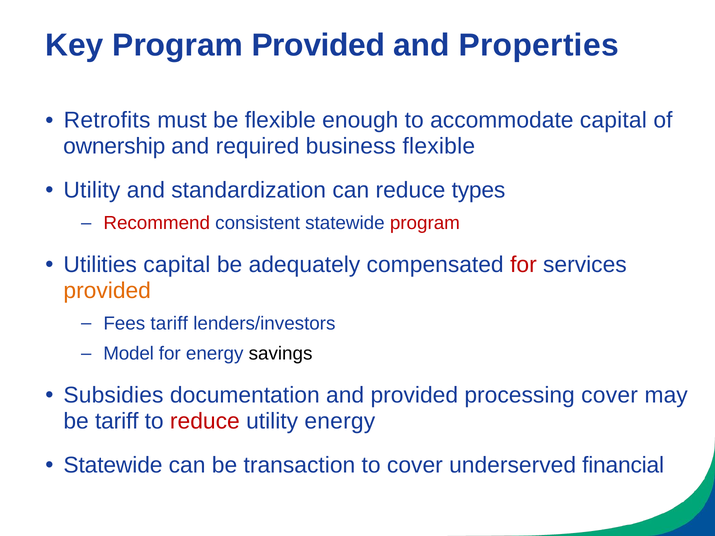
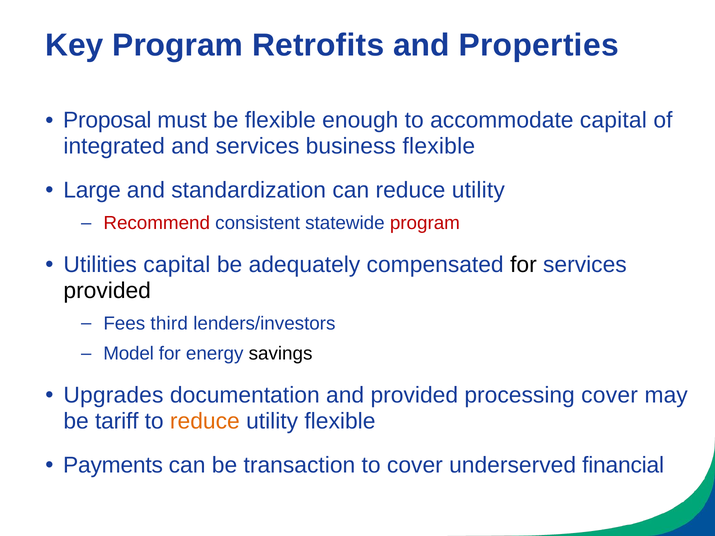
Program Provided: Provided -> Retrofits
Retrofits: Retrofits -> Proposal
ownership: ownership -> integrated
and required: required -> services
Utility at (92, 190): Utility -> Large
can reduce types: types -> utility
for at (523, 265) colour: red -> black
provided at (107, 291) colour: orange -> black
Fees tariff: tariff -> third
Subsidies: Subsidies -> Upgrades
reduce at (205, 422) colour: red -> orange
utility energy: energy -> flexible
Statewide at (113, 465): Statewide -> Payments
